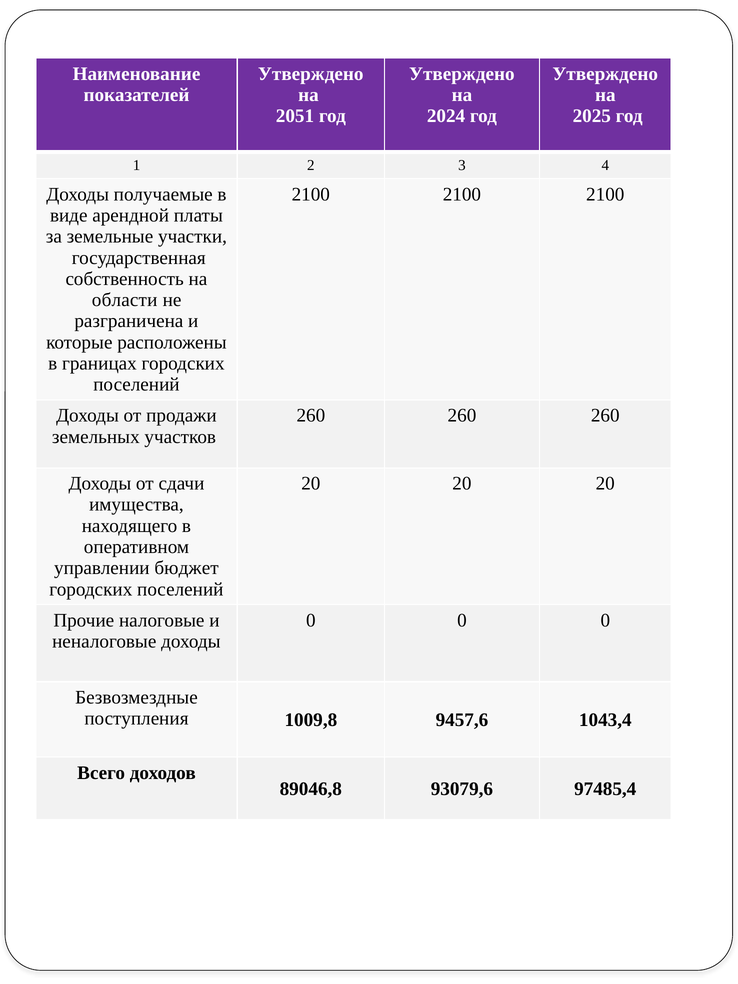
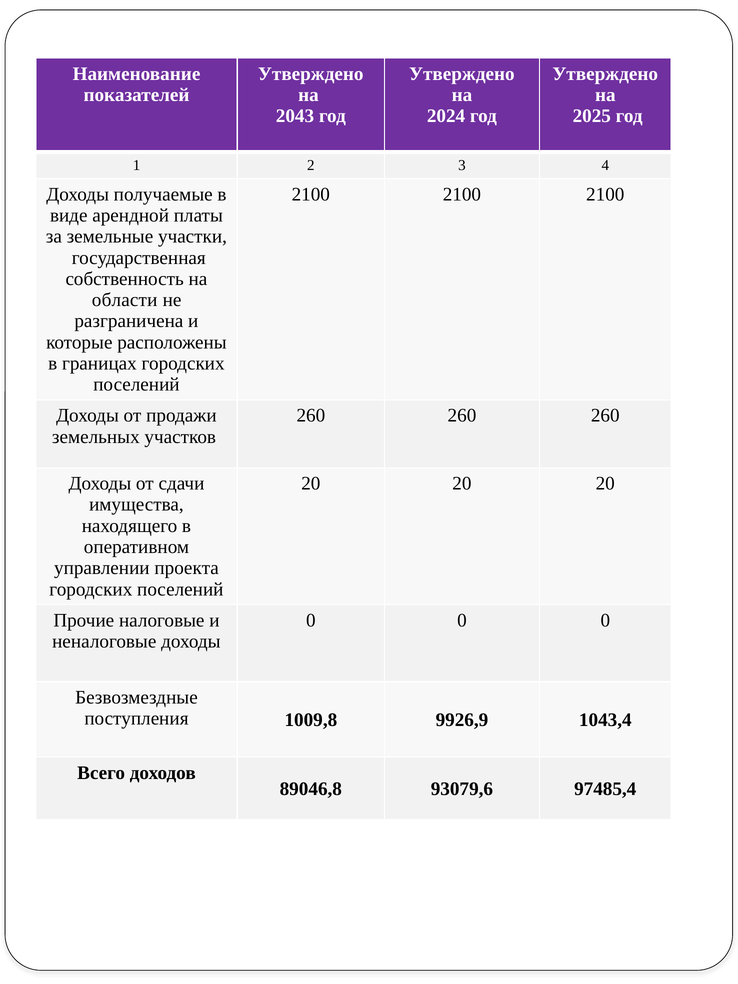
2051: 2051 -> 2043
бюджет: бюджет -> проекта
9457,6: 9457,6 -> 9926,9
